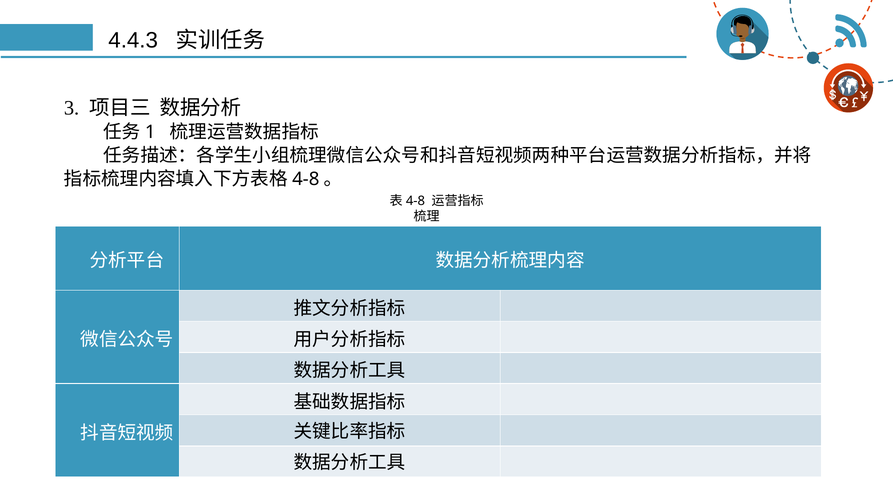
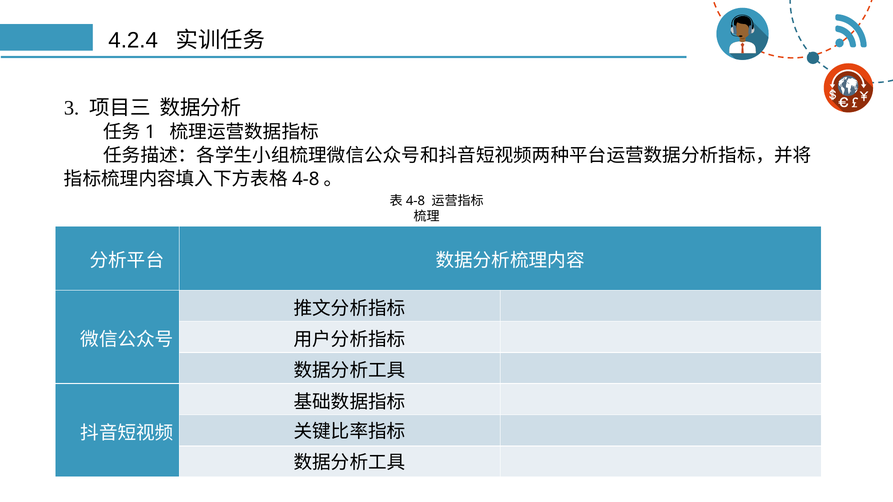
4.4.3: 4.4.3 -> 4.2.4
